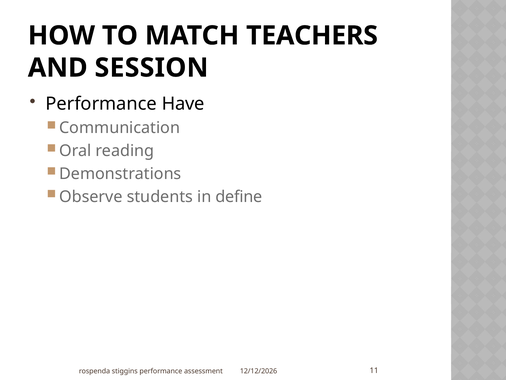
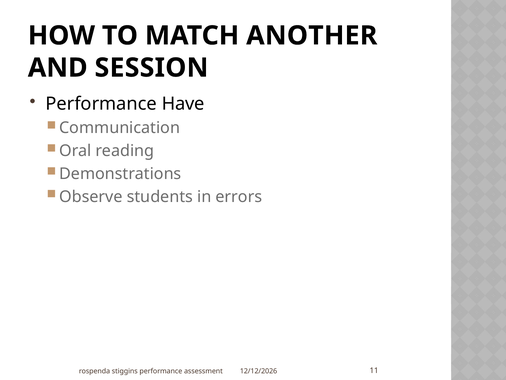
TEACHERS: TEACHERS -> ANOTHER
define: define -> errors
